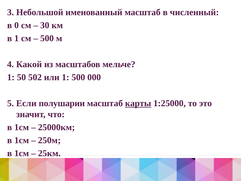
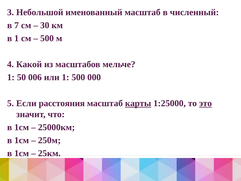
0: 0 -> 7
502: 502 -> 006
полушарии: полушарии -> расстояния
это underline: none -> present
